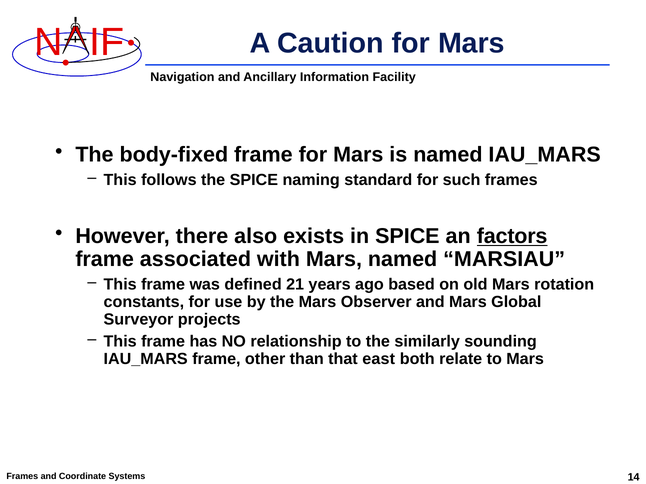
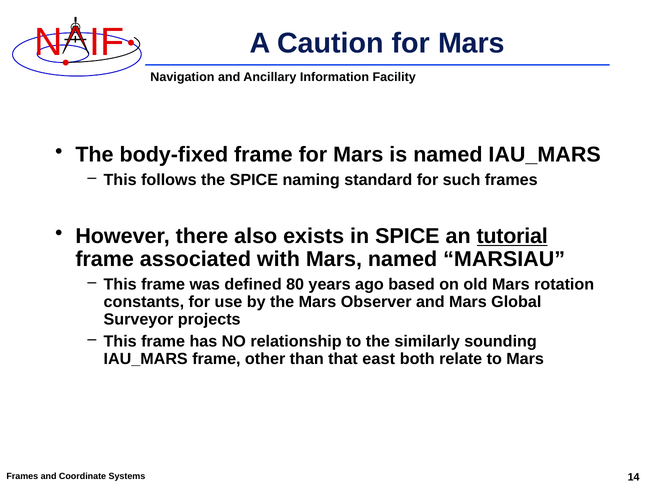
factors: factors -> tutorial
21: 21 -> 80
